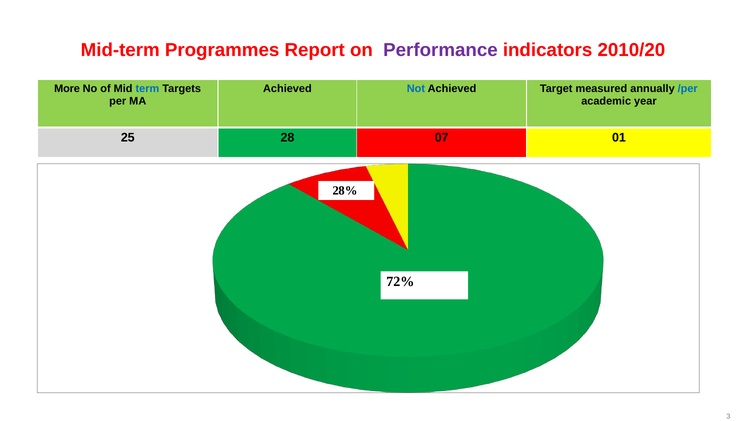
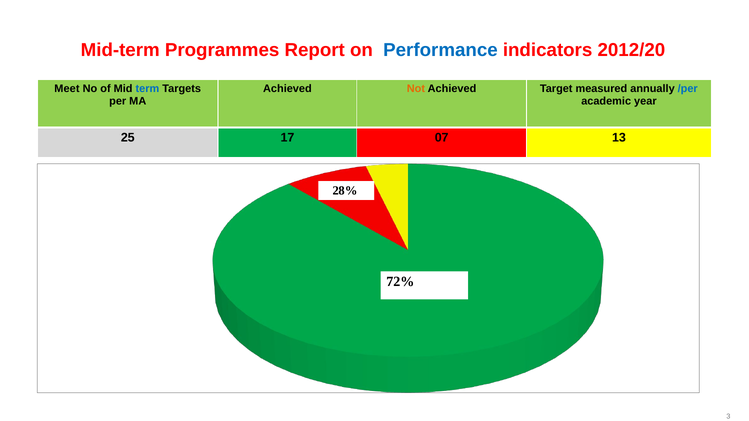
Performance colour: purple -> blue
2010/20: 2010/20 -> 2012/20
More: More -> Meet
Not colour: blue -> orange
28: 28 -> 17
01: 01 -> 13
